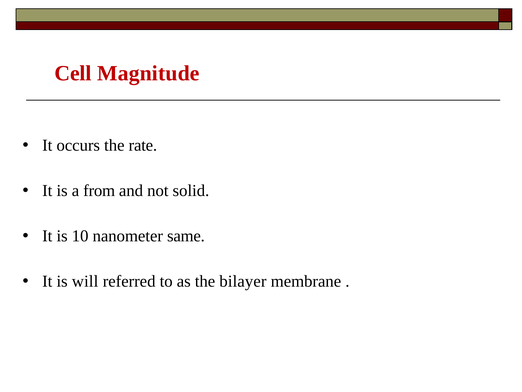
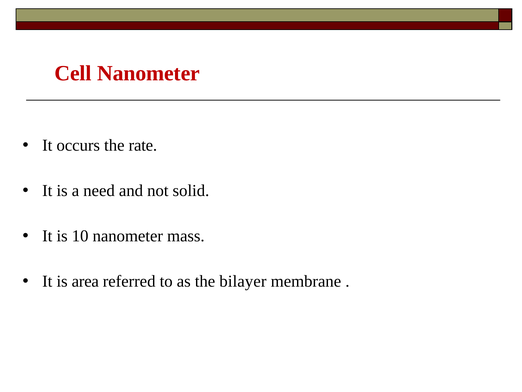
Cell Magnitude: Magnitude -> Nanometer
from: from -> need
same: same -> mass
will: will -> area
